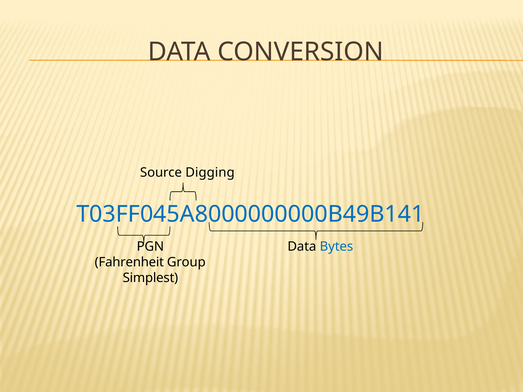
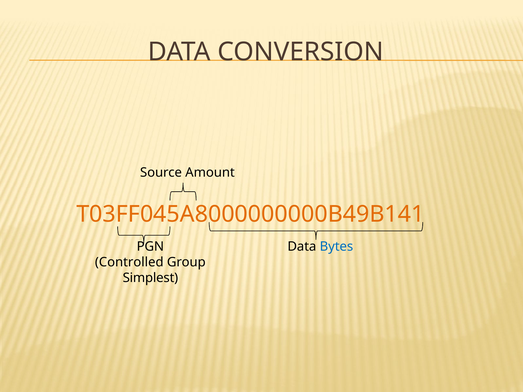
Digging: Digging -> Amount
T03FF045A8000000000B49B141 colour: blue -> orange
Fahrenheit: Fahrenheit -> Controlled
